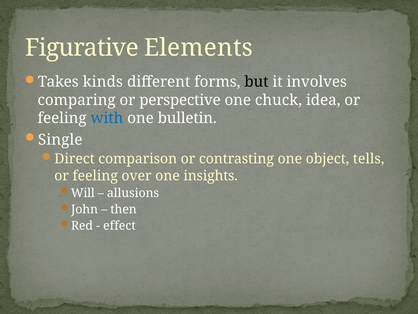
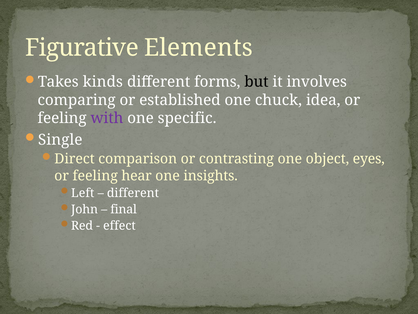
perspective: perspective -> established
with colour: blue -> purple
bulletin: bulletin -> specific
tells: tells -> eyes
over: over -> hear
Will: Will -> Left
allusions at (133, 193): allusions -> different
then: then -> final
